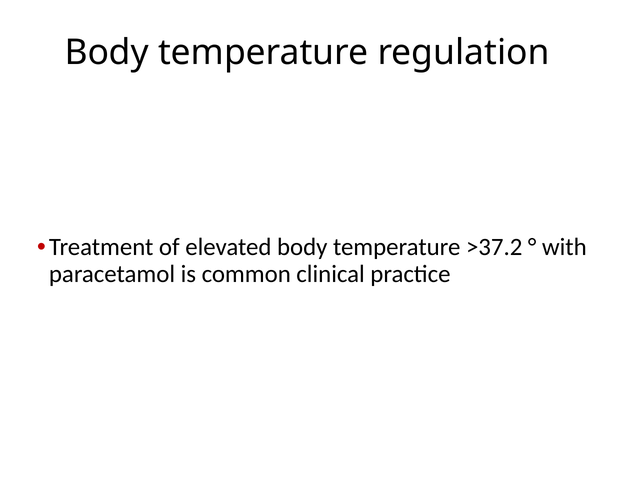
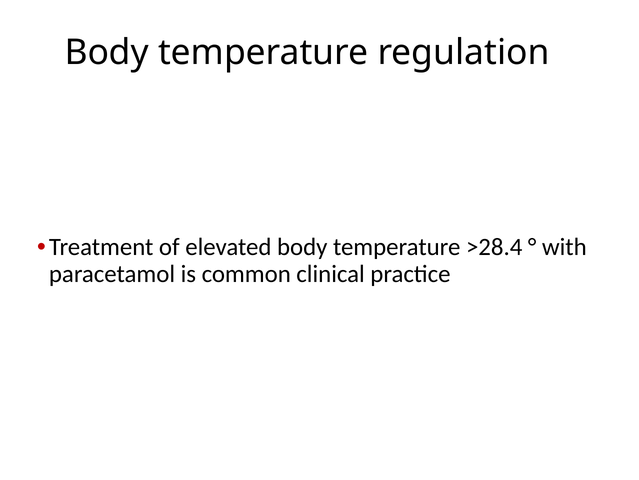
>37.2: >37.2 -> >28.4
